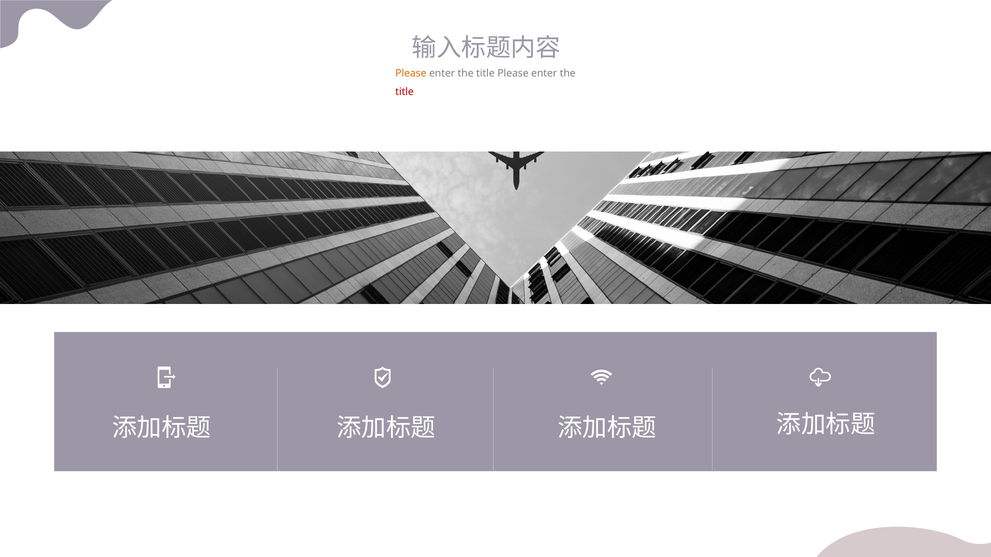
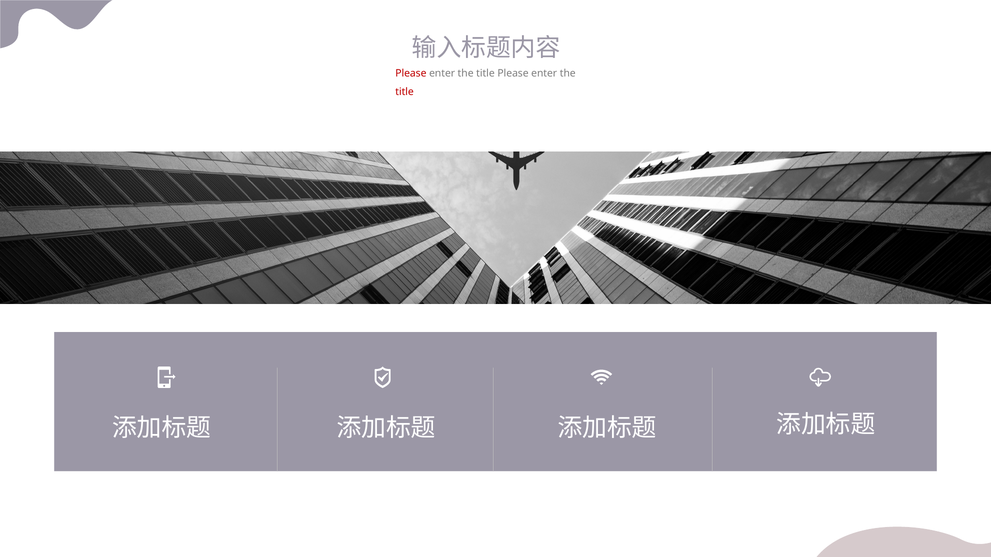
Please at (411, 73) colour: orange -> red
